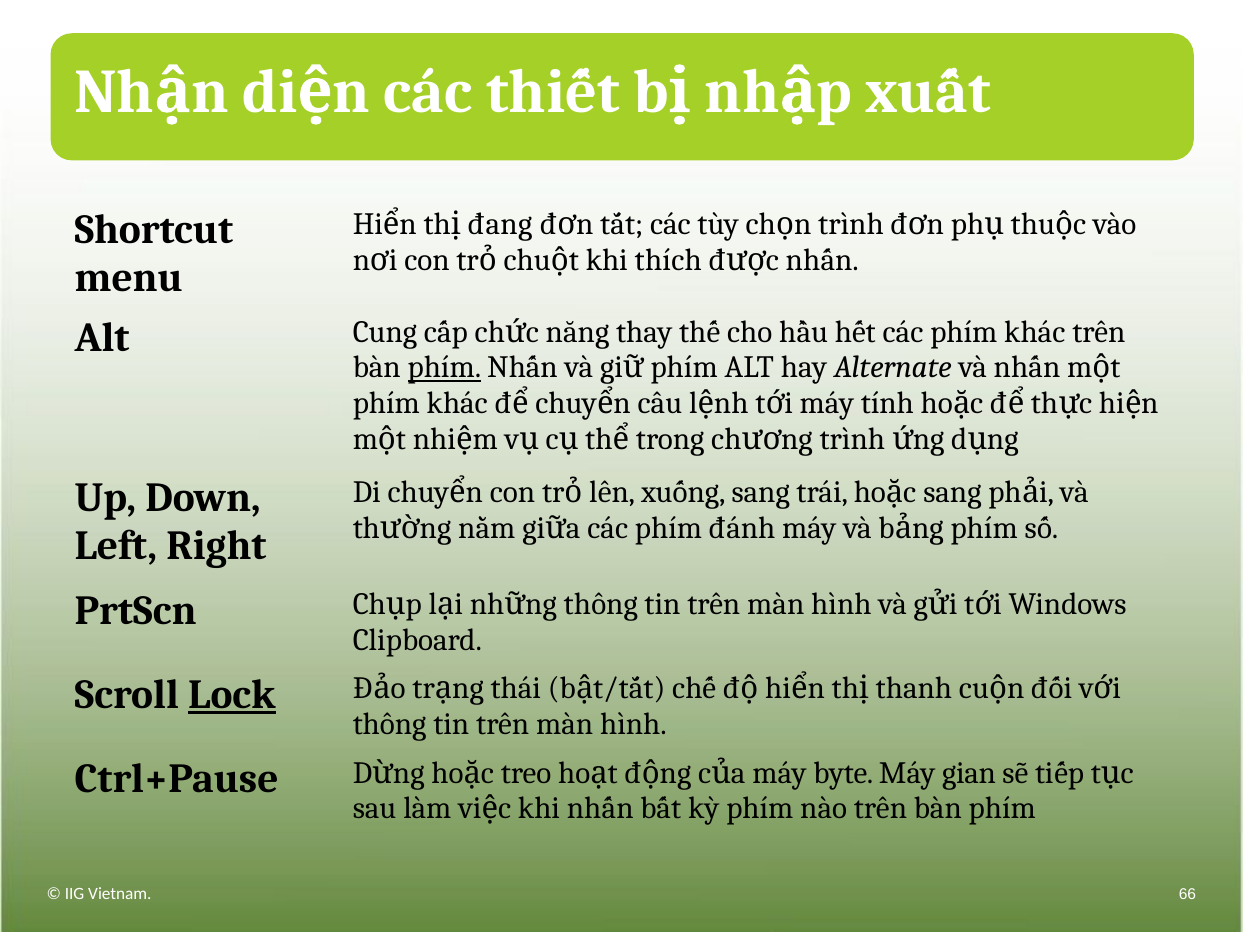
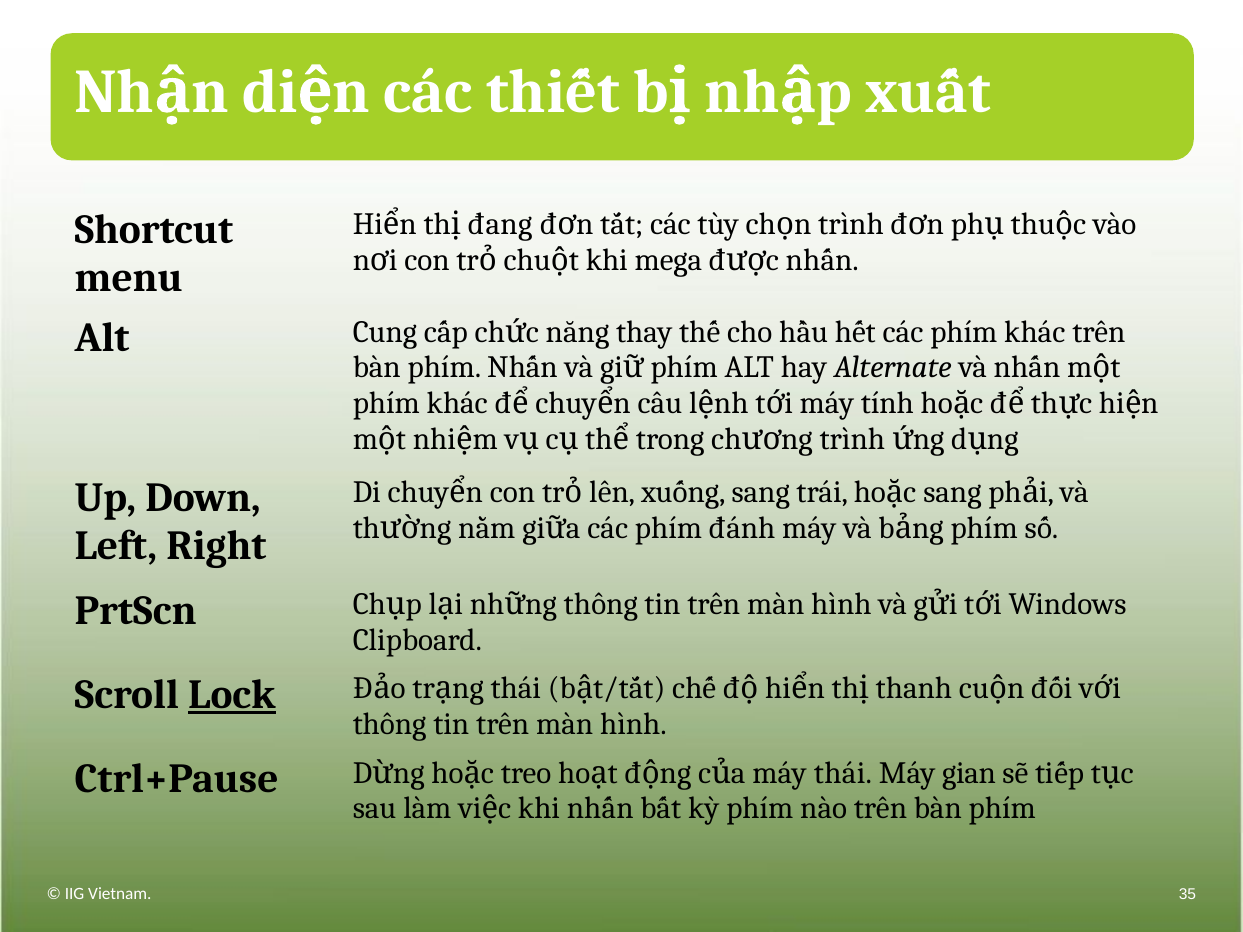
thích: thích -> mega
phím at (444, 368) underline: present -> none
máy byte: byte -> thái
66: 66 -> 35
